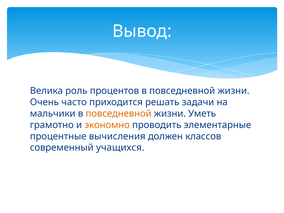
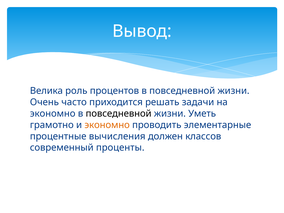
мальчики at (53, 114): мальчики -> экономно
повседневной at (119, 114) colour: orange -> black
учащихся: учащихся -> проценты
